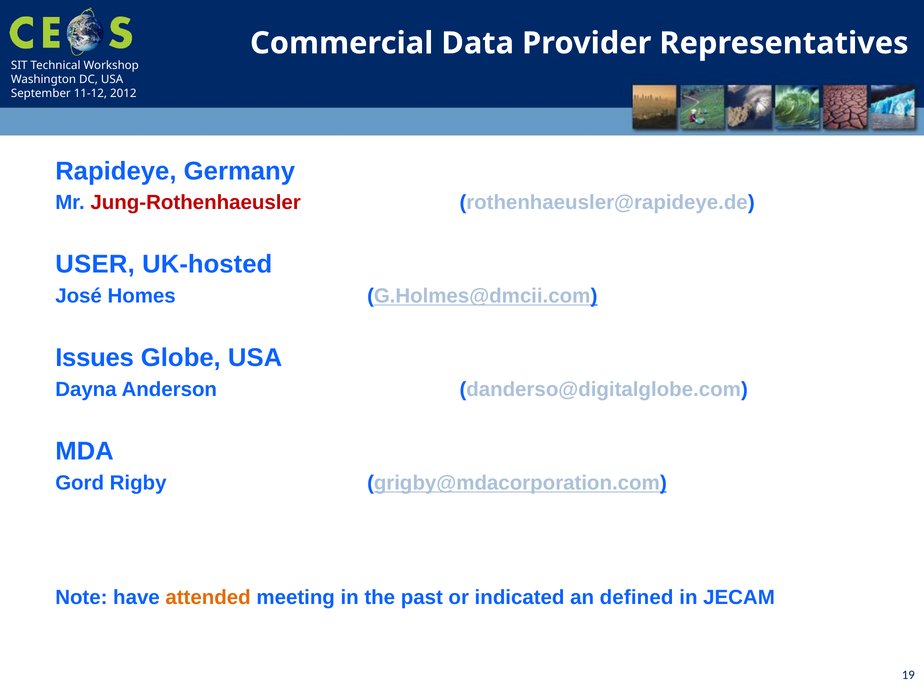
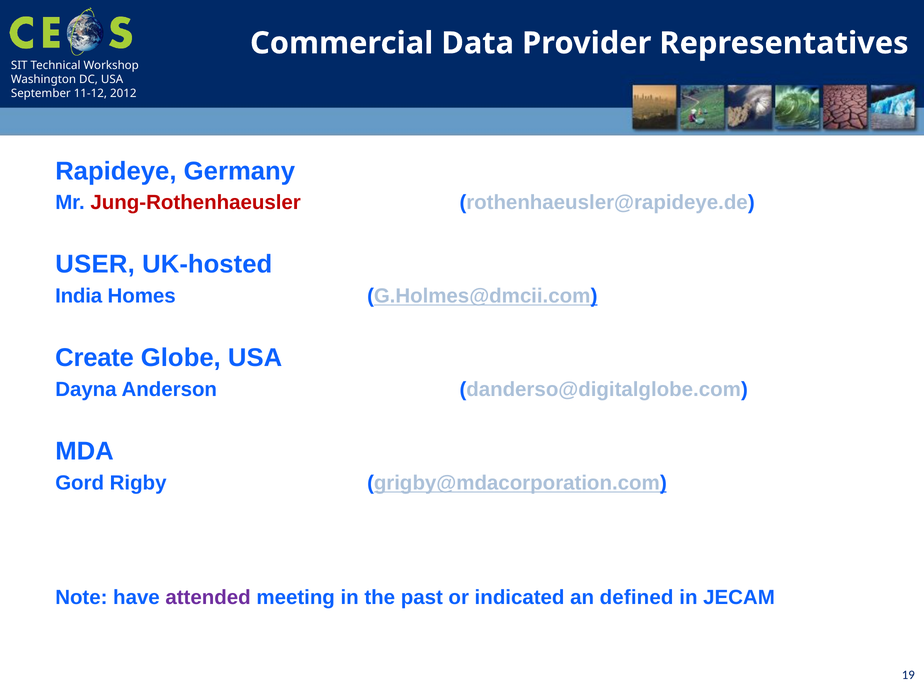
José: José -> India
Issues: Issues -> Create
attended colour: orange -> purple
